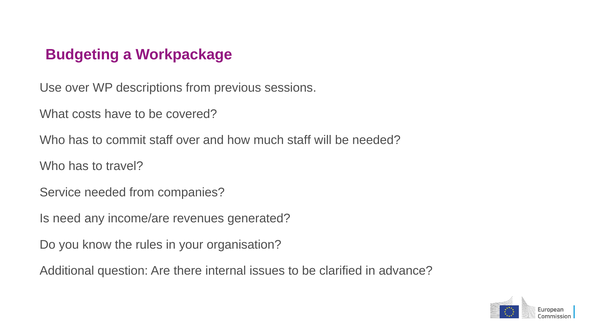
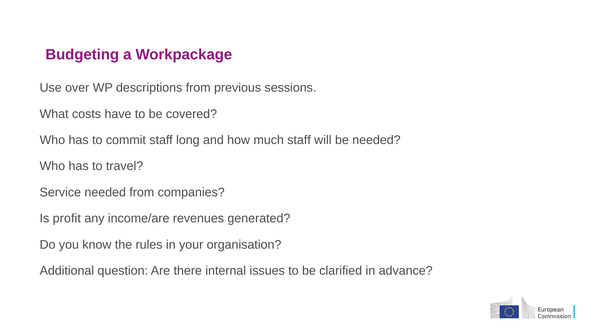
staff over: over -> long
need: need -> profit
